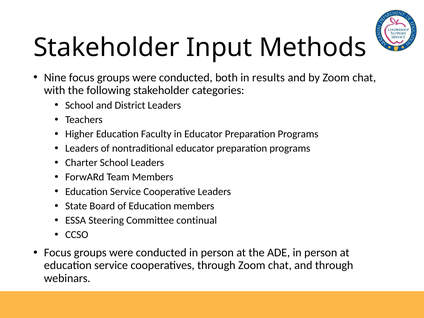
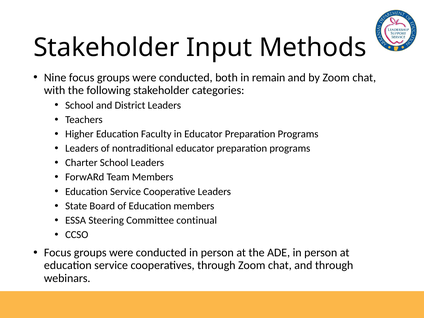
results: results -> remain
